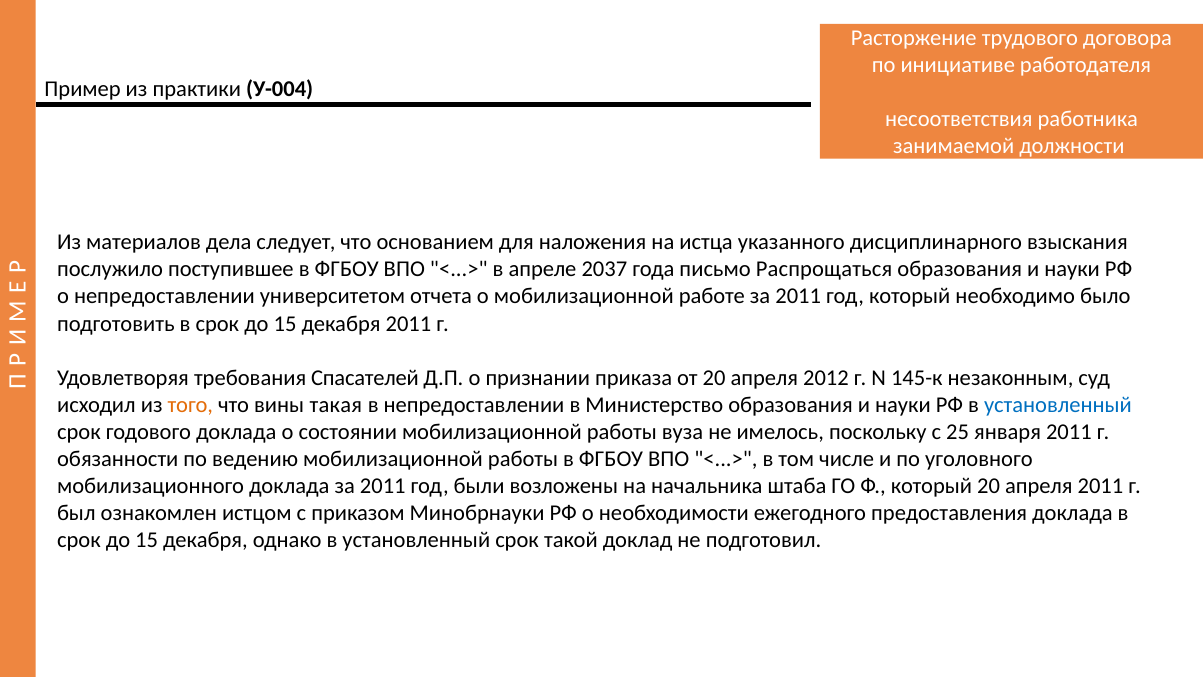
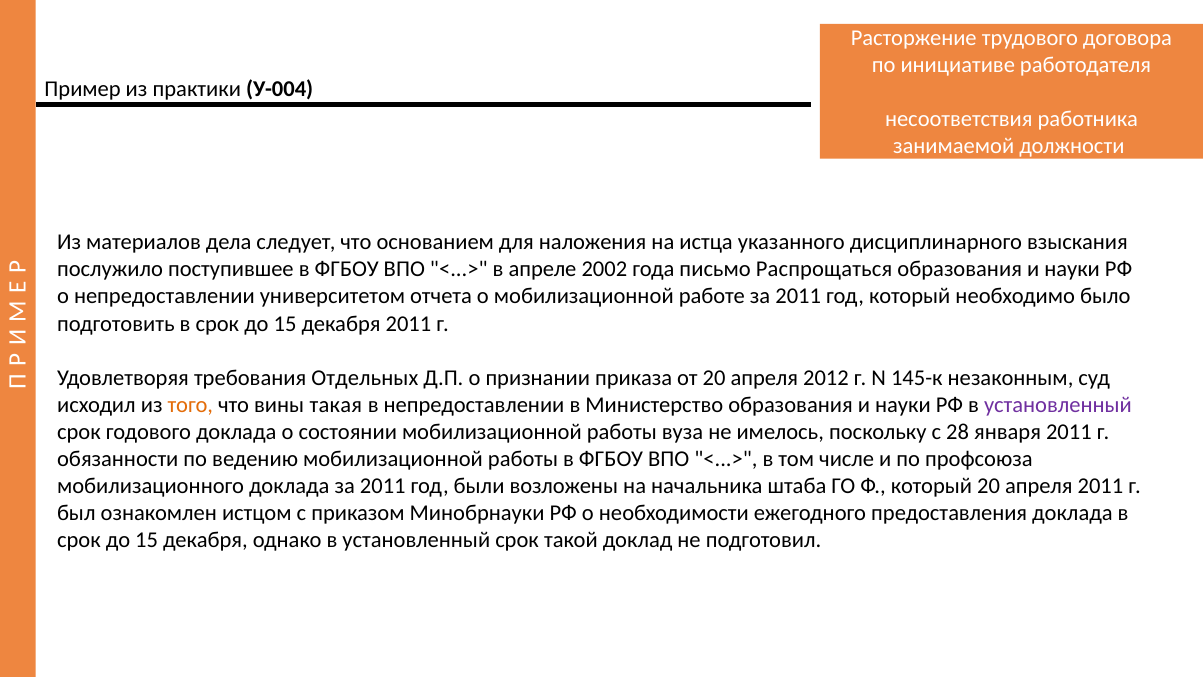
2037: 2037 -> 2002
Спасателей: Спасателей -> Отдельных
установленный at (1058, 405) colour: blue -> purple
25: 25 -> 28
уголовного: уголовного -> профсоюза
